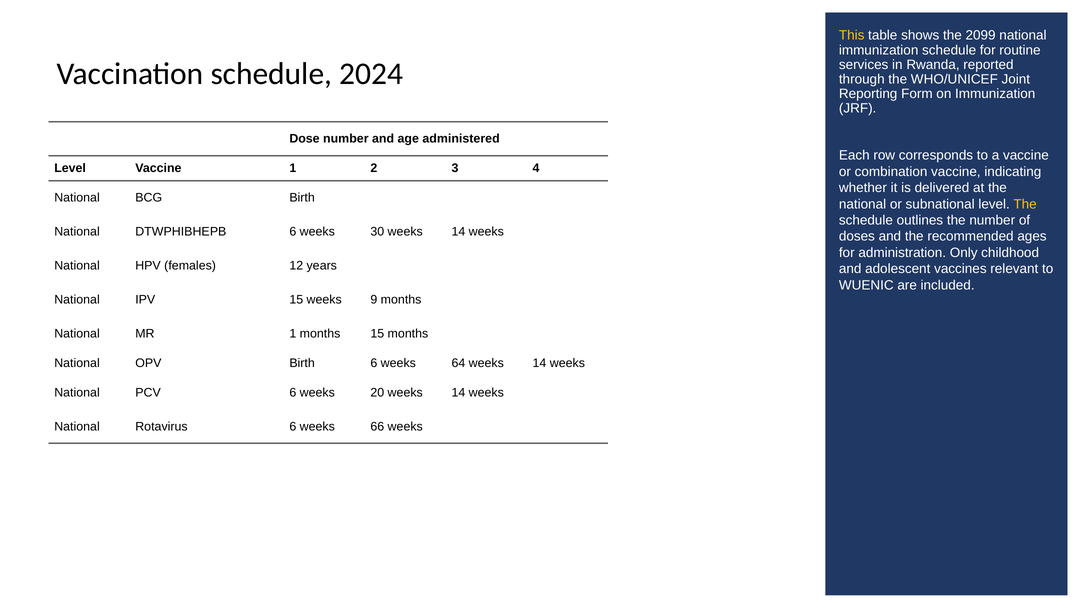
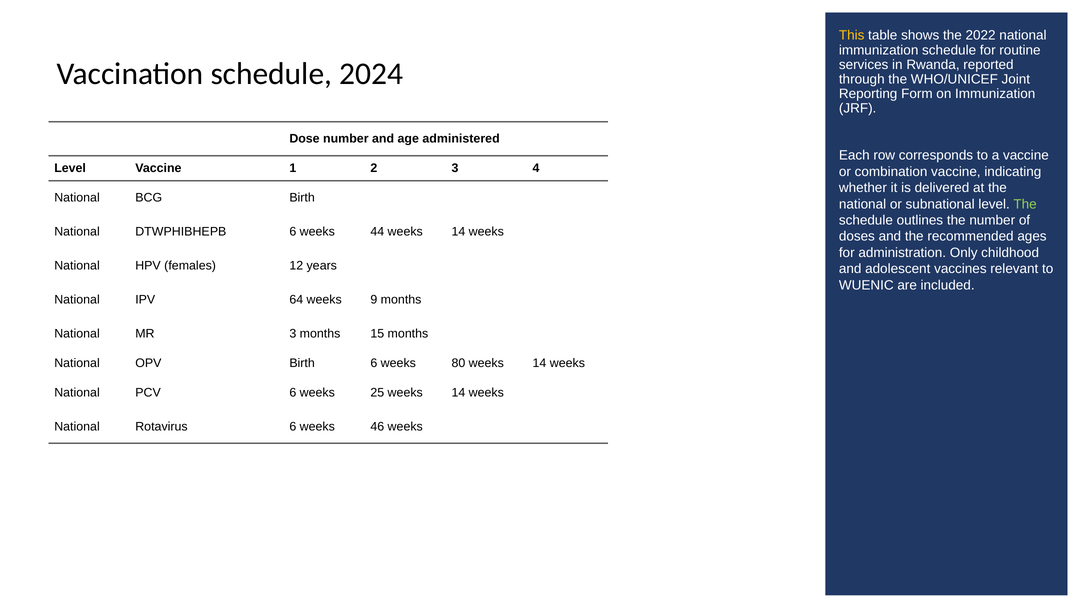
2099: 2099 -> 2022
The at (1025, 204) colour: yellow -> light green
30: 30 -> 44
IPV 15: 15 -> 64
MR 1: 1 -> 3
64: 64 -> 80
20: 20 -> 25
66: 66 -> 46
